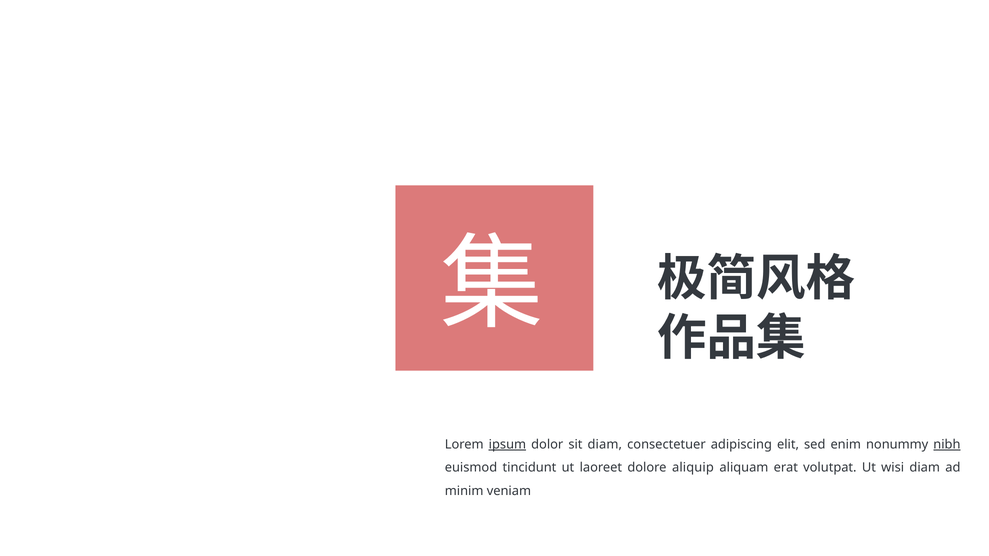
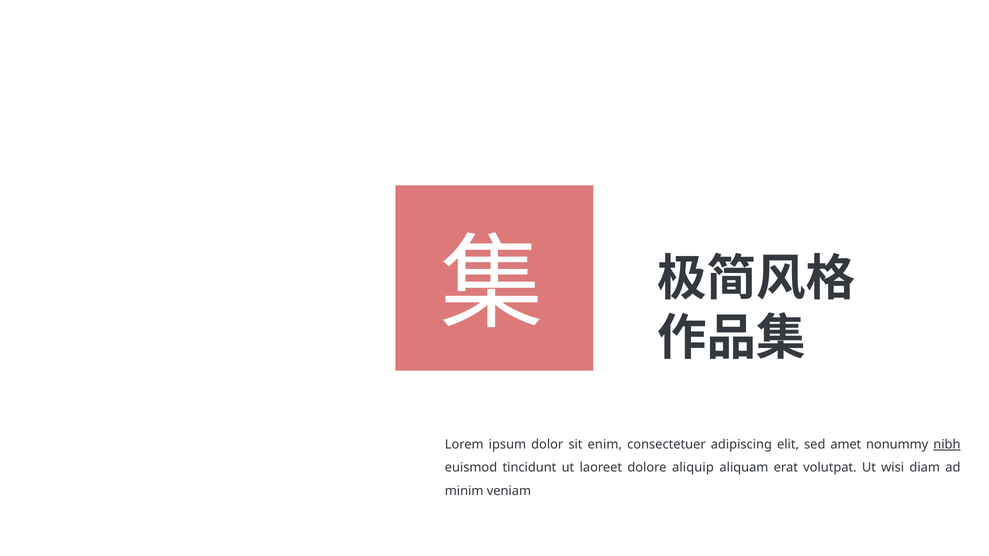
ipsum underline: present -> none
sit diam: diam -> enim
enim: enim -> amet
